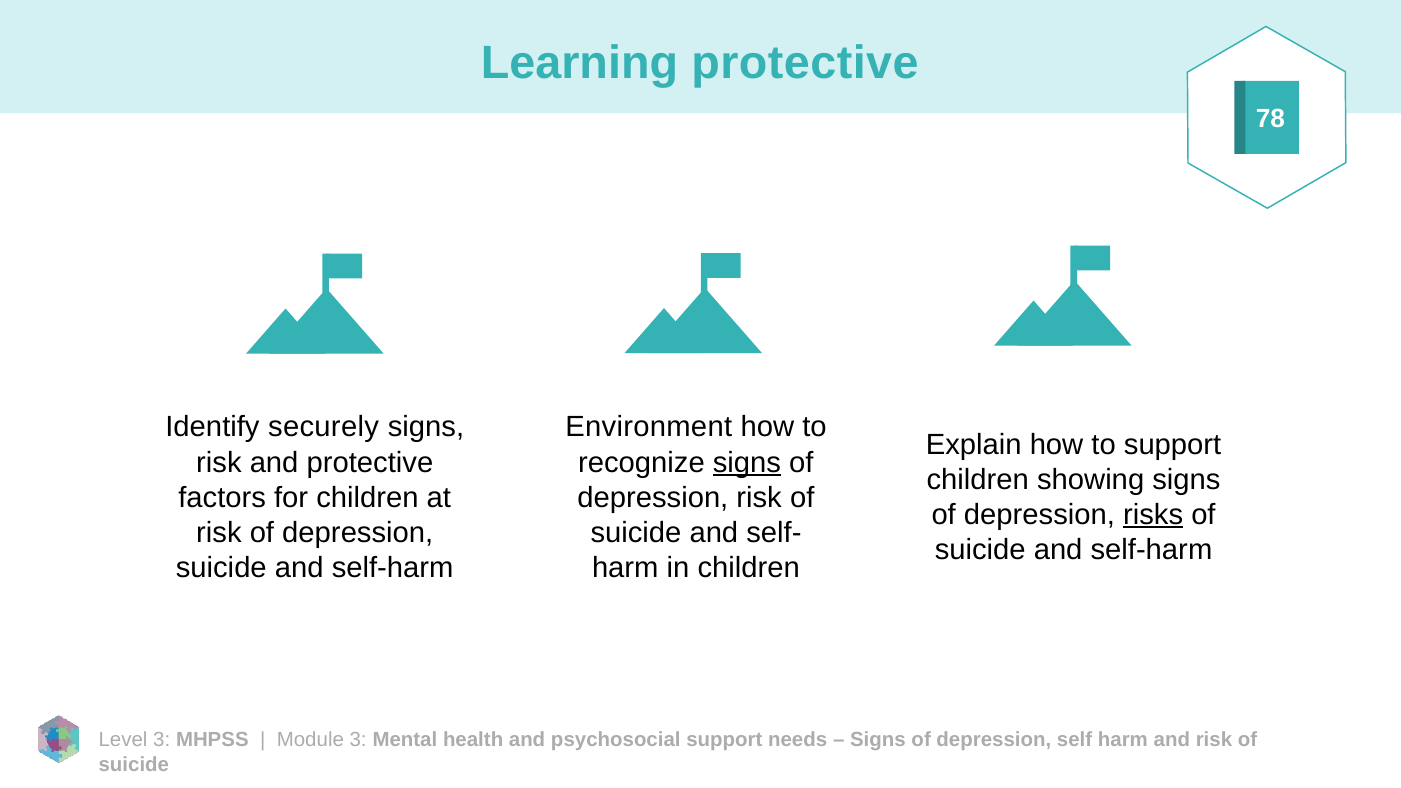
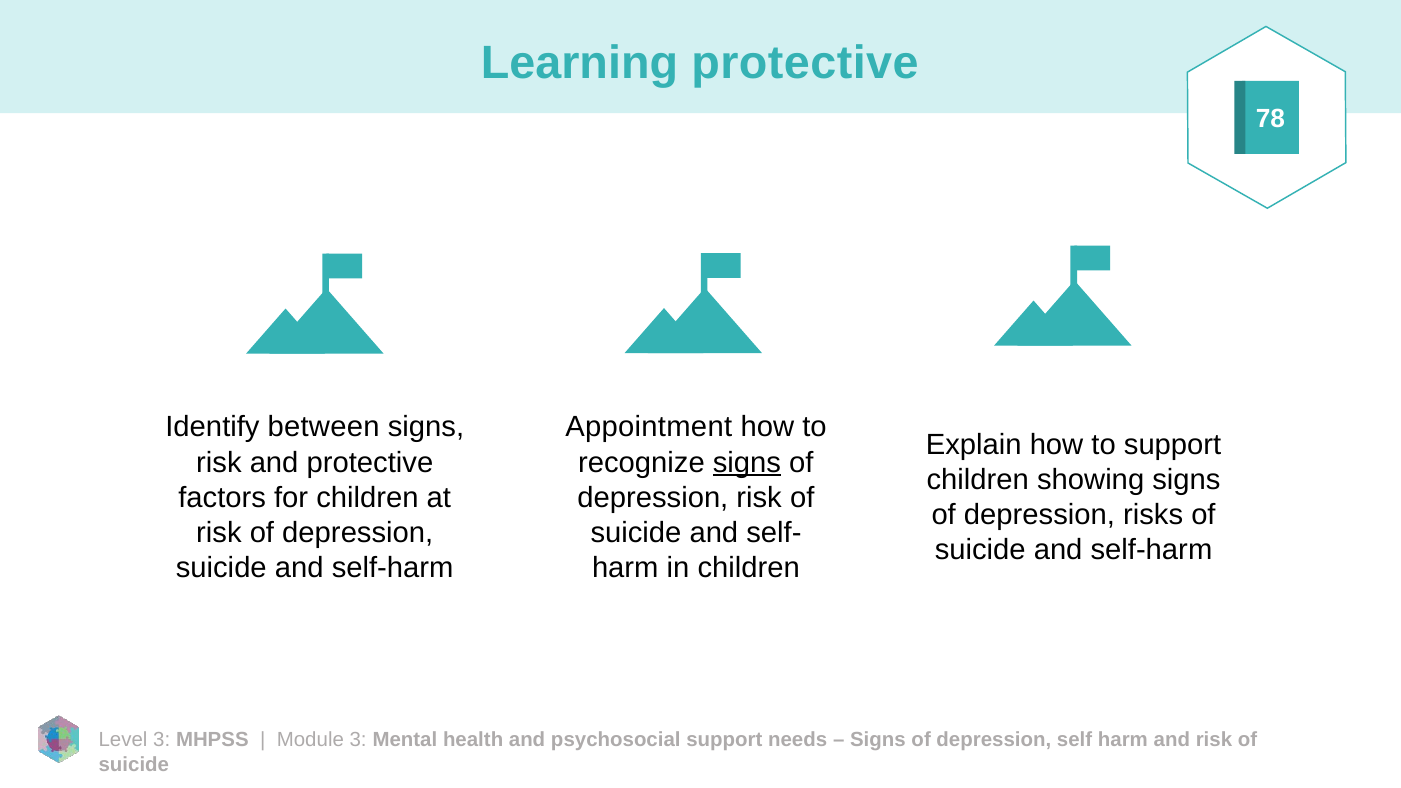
securely: securely -> between
Environment: Environment -> Appointment
risks underline: present -> none
